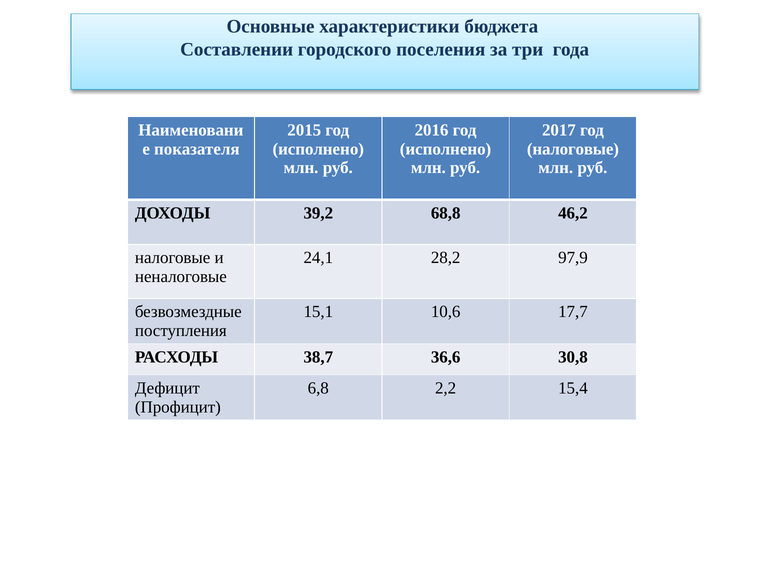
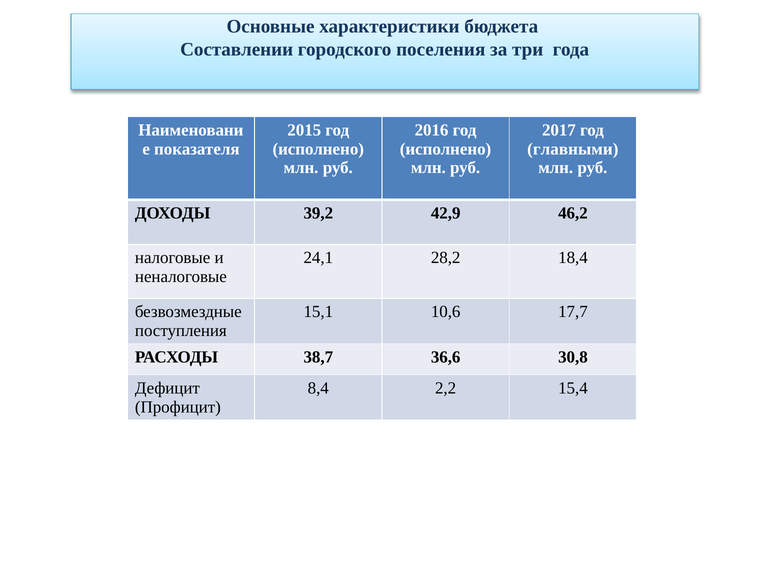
налоговые at (573, 149): налоговые -> главными
68,8: 68,8 -> 42,9
97,9: 97,9 -> 18,4
6,8: 6,8 -> 8,4
